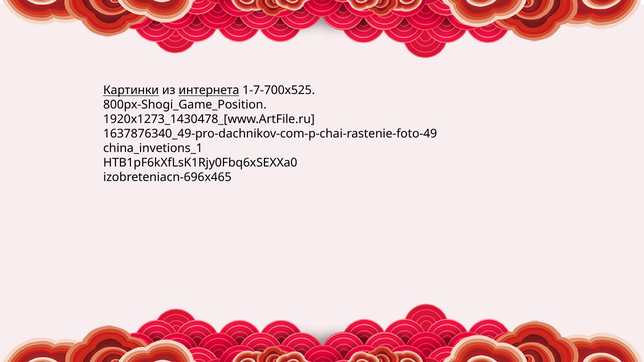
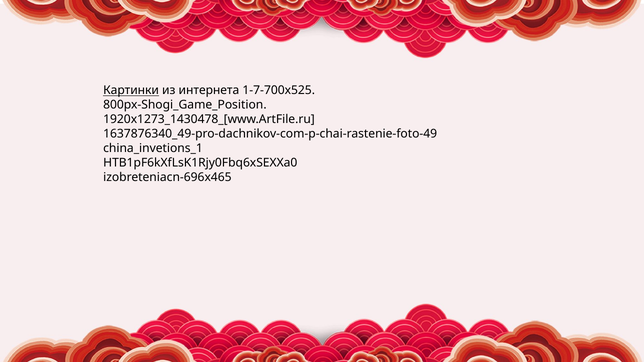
интернета underline: present -> none
